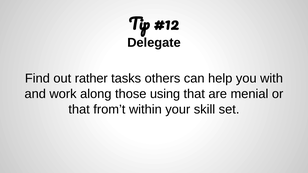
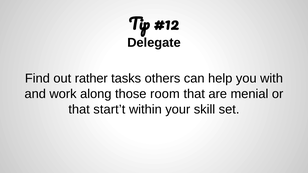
using: using -> room
from’t: from’t -> start’t
